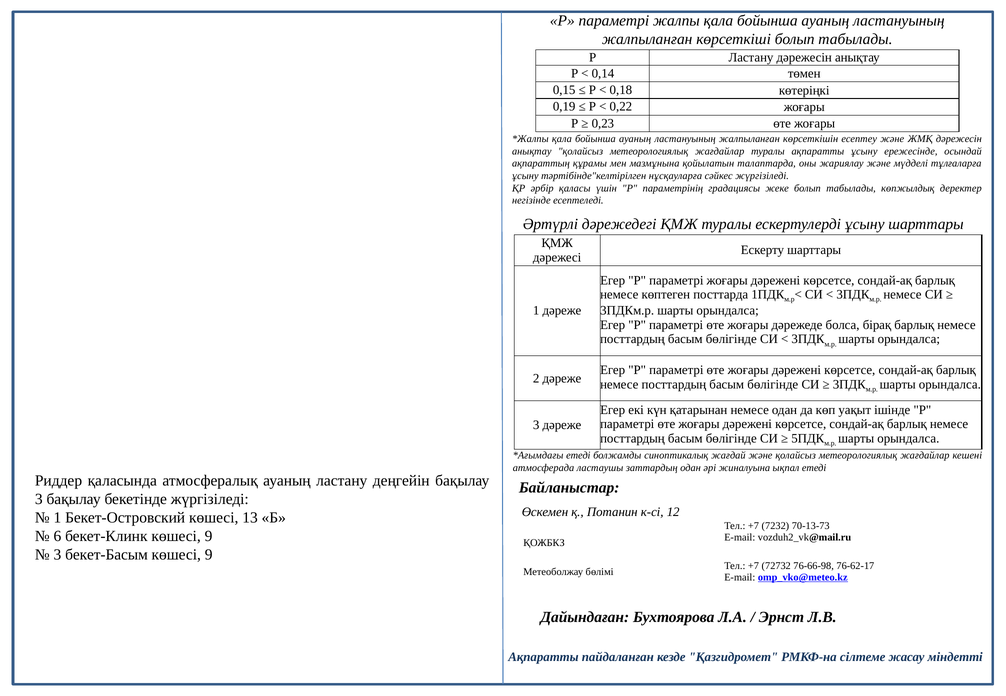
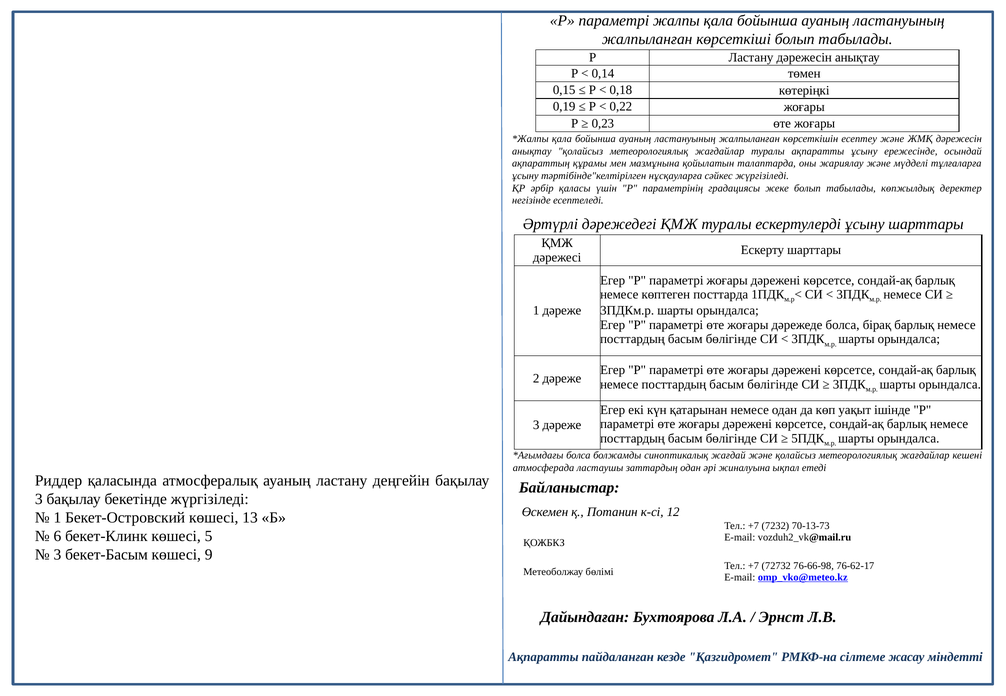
етеді at (578, 456): етеді -> болса
бекет-Клинк көшесі 9: 9 -> 5
